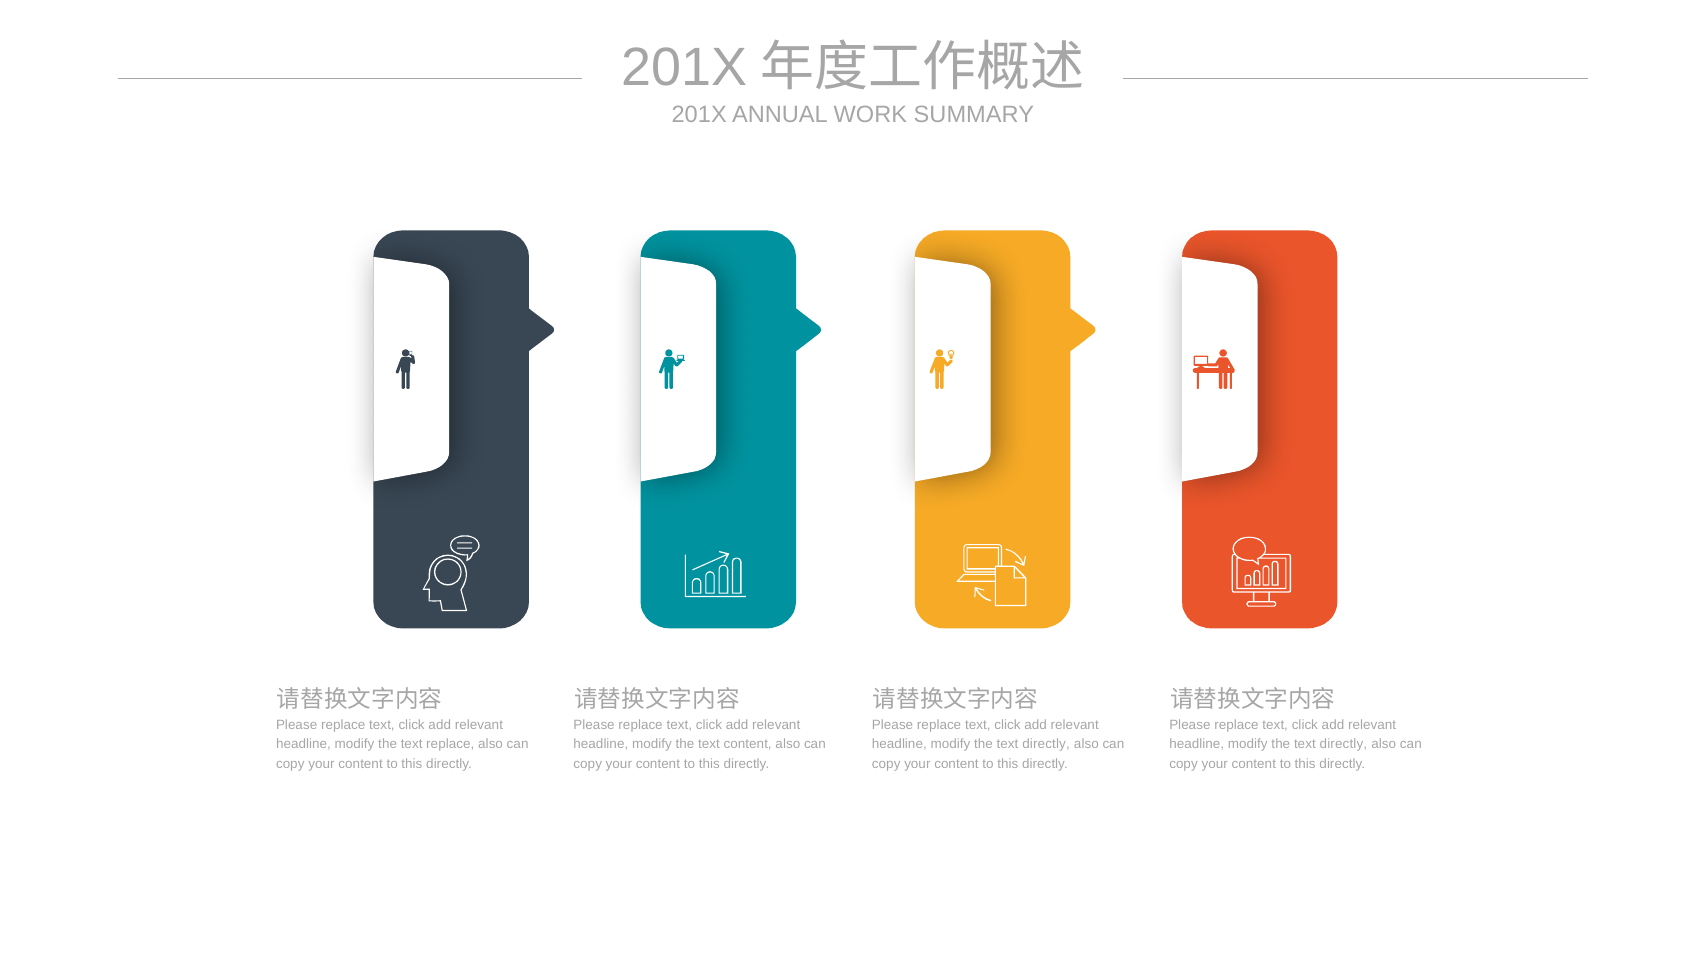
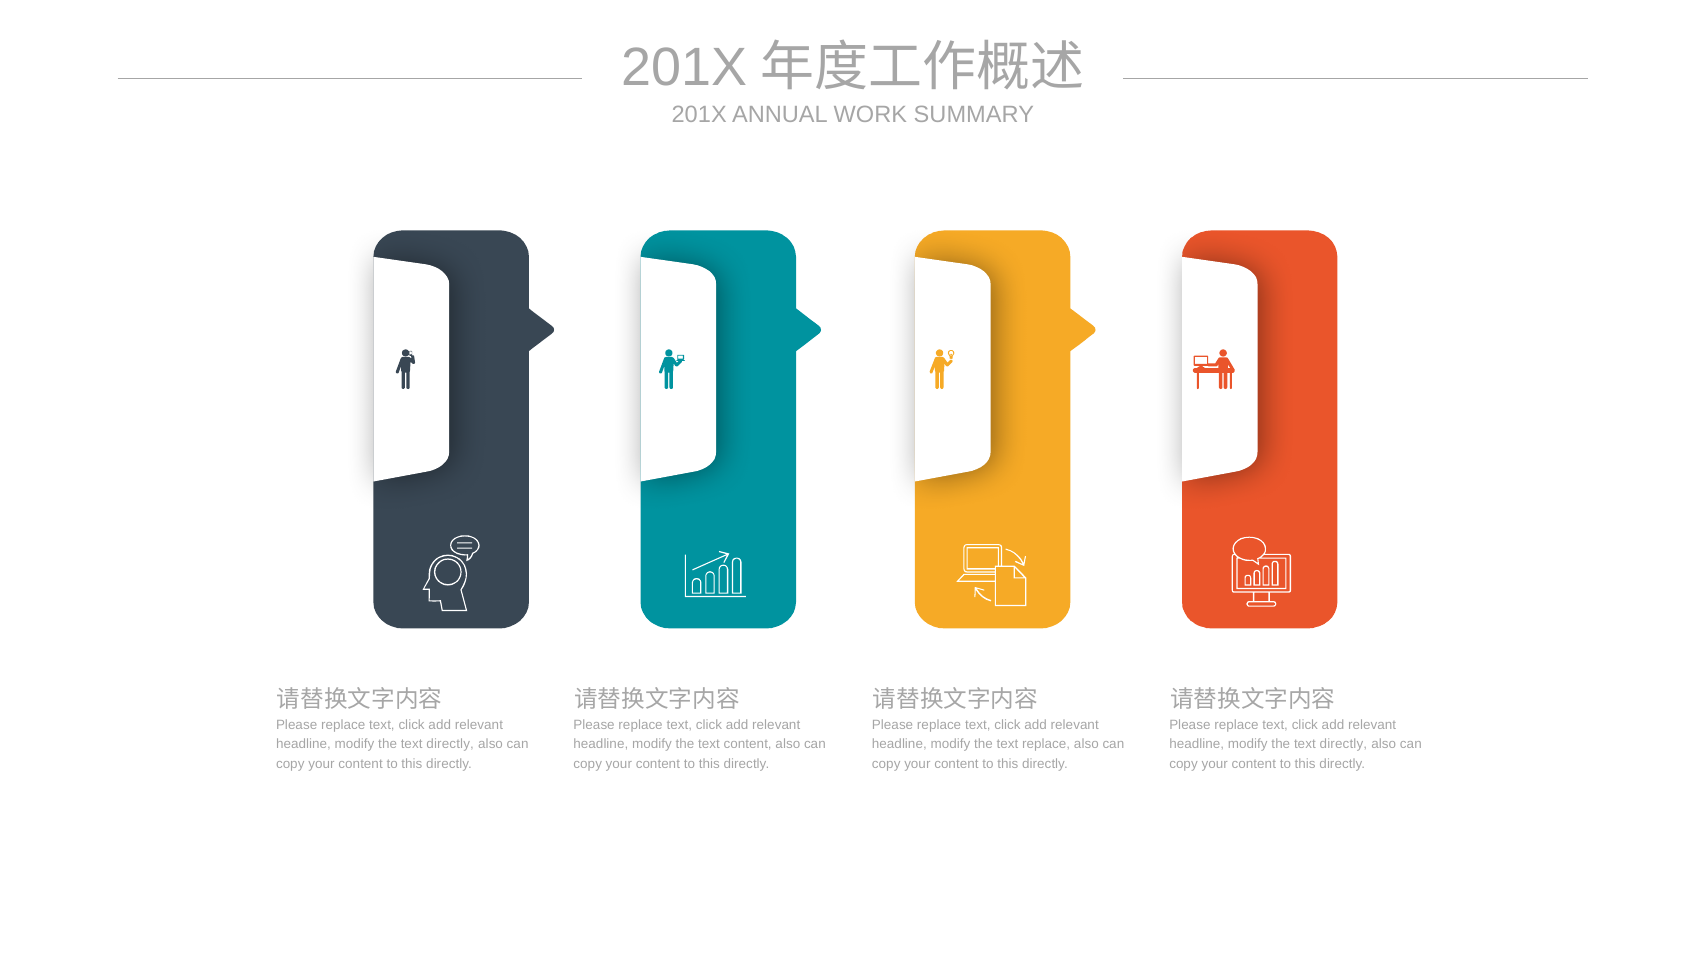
replace at (450, 744): replace -> directly
directly at (1046, 744): directly -> replace
